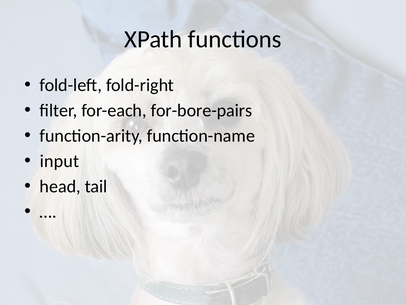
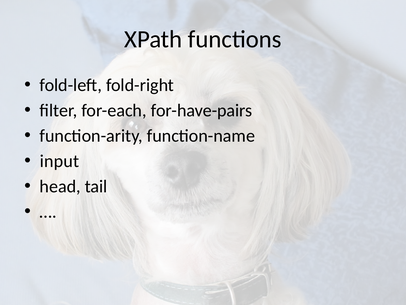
for-bore-pairs: for-bore-pairs -> for-have-pairs
